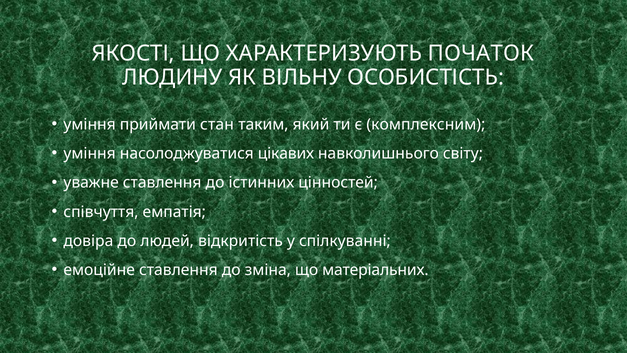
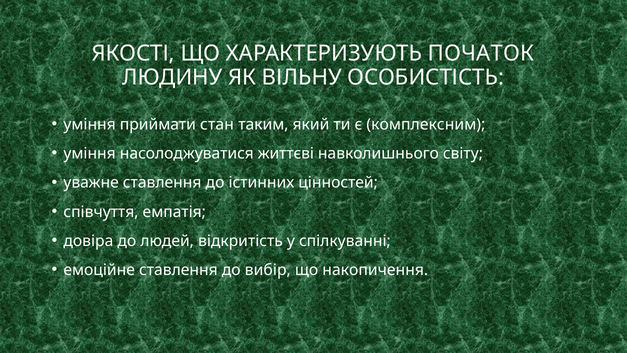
цікавих: цікавих -> життєві
зміна: зміна -> вибір
матеріальних: матеріальних -> накопичення
